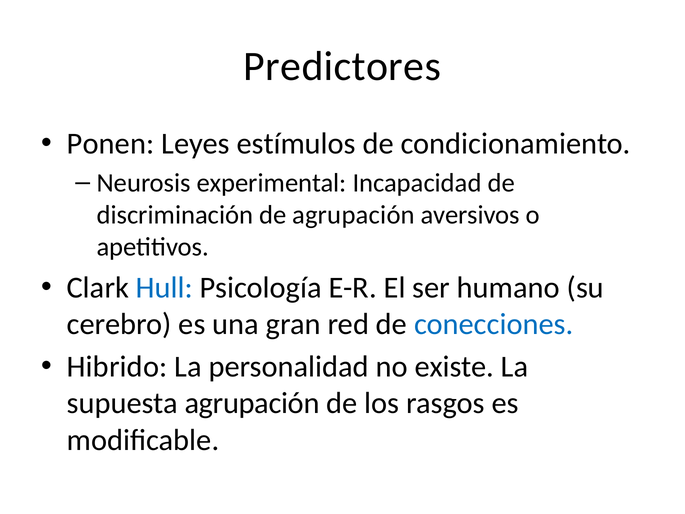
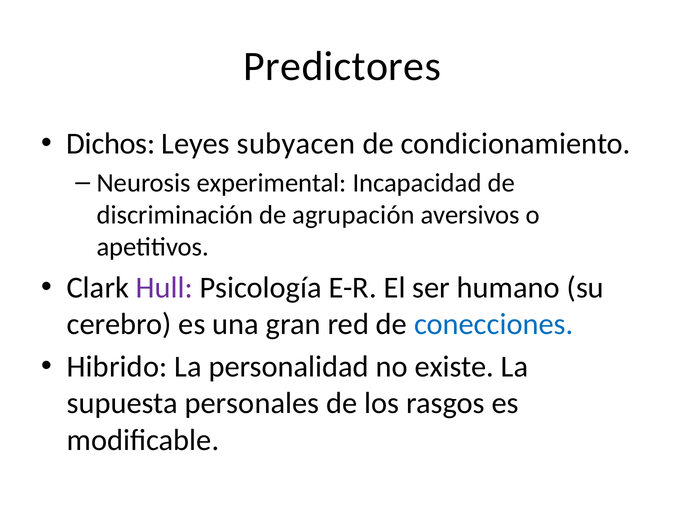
Ponen: Ponen -> Dichos
estímulos: estímulos -> subyacen
Hull colour: blue -> purple
supuesta agrupación: agrupación -> personales
